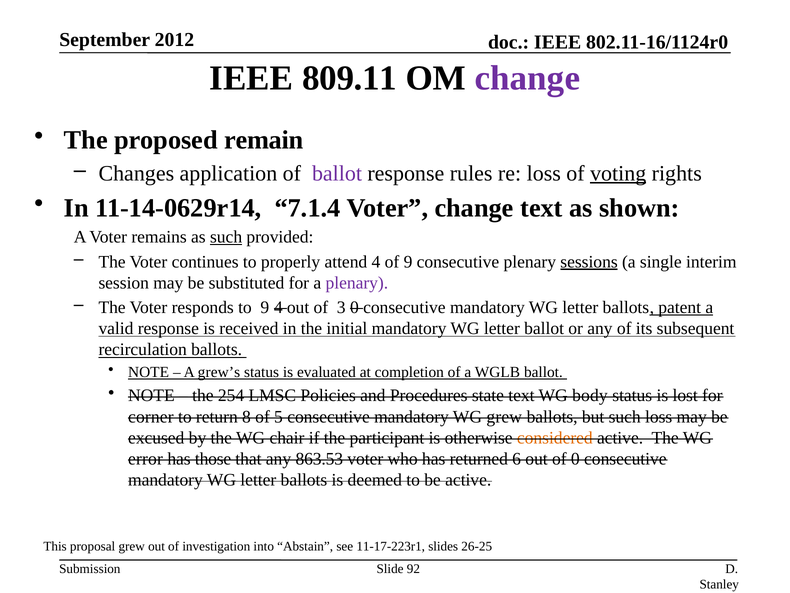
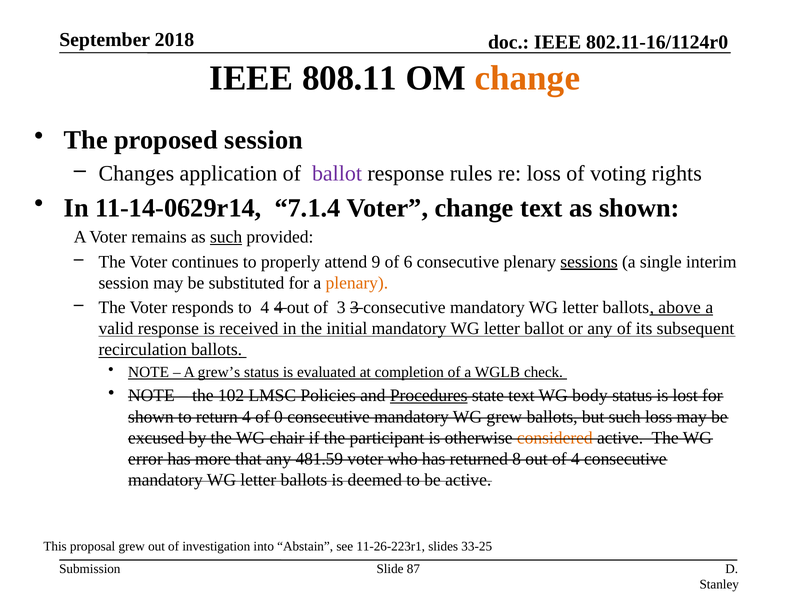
2012: 2012 -> 2018
809.11: 809.11 -> 808.11
change at (527, 78) colour: purple -> orange
proposed remain: remain -> session
voting underline: present -> none
attend 4: 4 -> 9
of 9: 9 -> 6
plenary at (357, 283) colour: purple -> orange
to 9: 9 -> 4
3 0: 0 -> 3
patent: patent -> above
WGLB ballot: ballot -> check
254: 254 -> 102
Procedures underline: none -> present
corner at (151, 416): corner -> shown
return 8: 8 -> 4
5: 5 -> 0
those: those -> more
863.53: 863.53 -> 481.59
6: 6 -> 8
of 0: 0 -> 4
11-17-223r1: 11-17-223r1 -> 11-26-223r1
26-25: 26-25 -> 33-25
92: 92 -> 87
